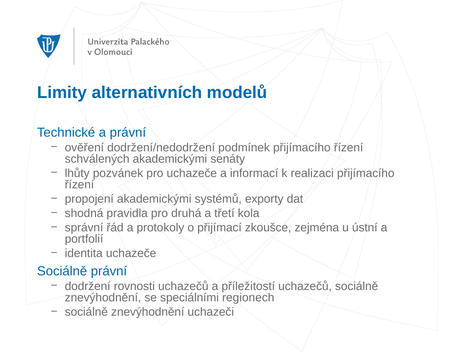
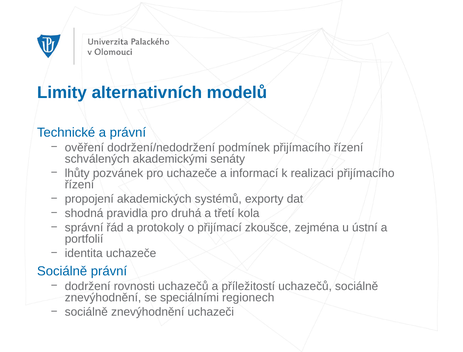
propojení akademickými: akademickými -> akademických
